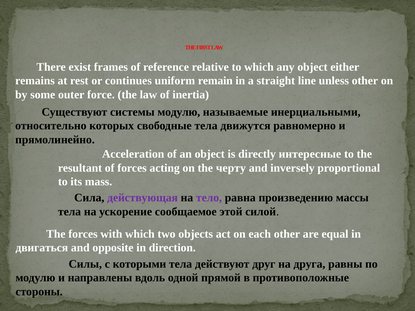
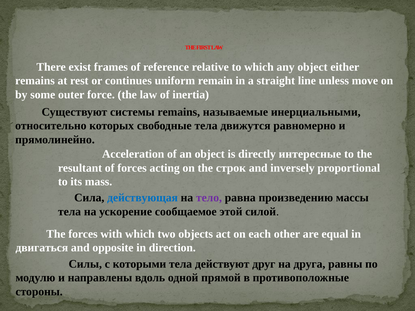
unless other: other -> move
системы модулю: модулю -> remains
черту: черту -> строк
действующая colour: purple -> blue
